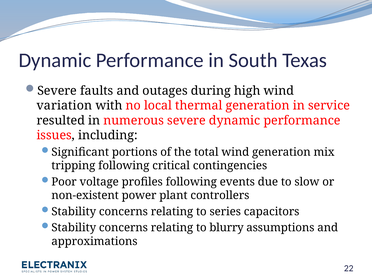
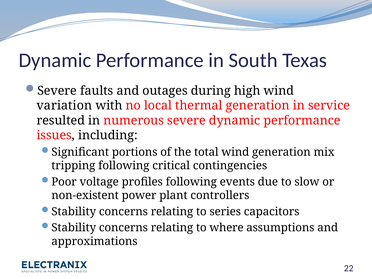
blurry: blurry -> where
